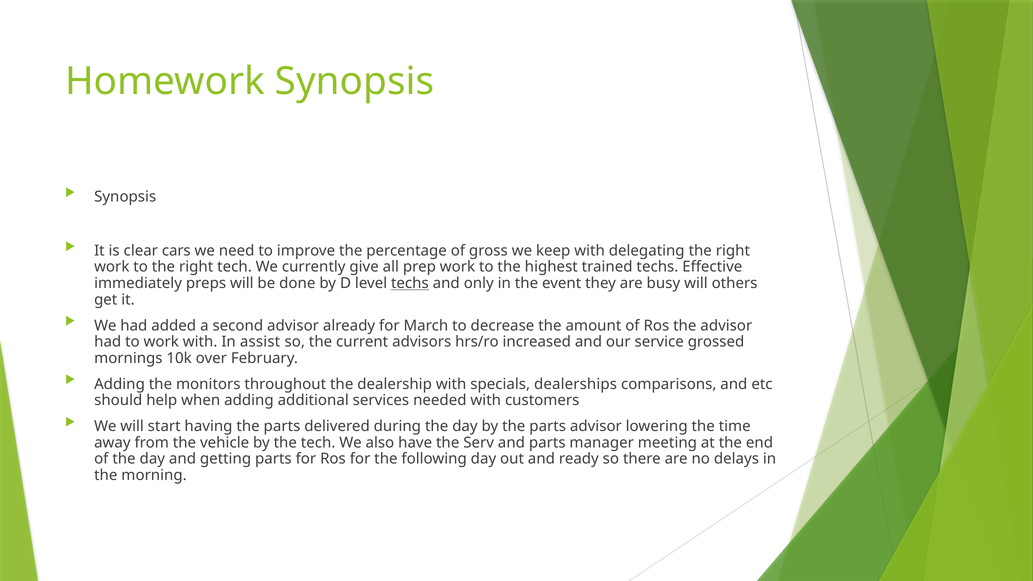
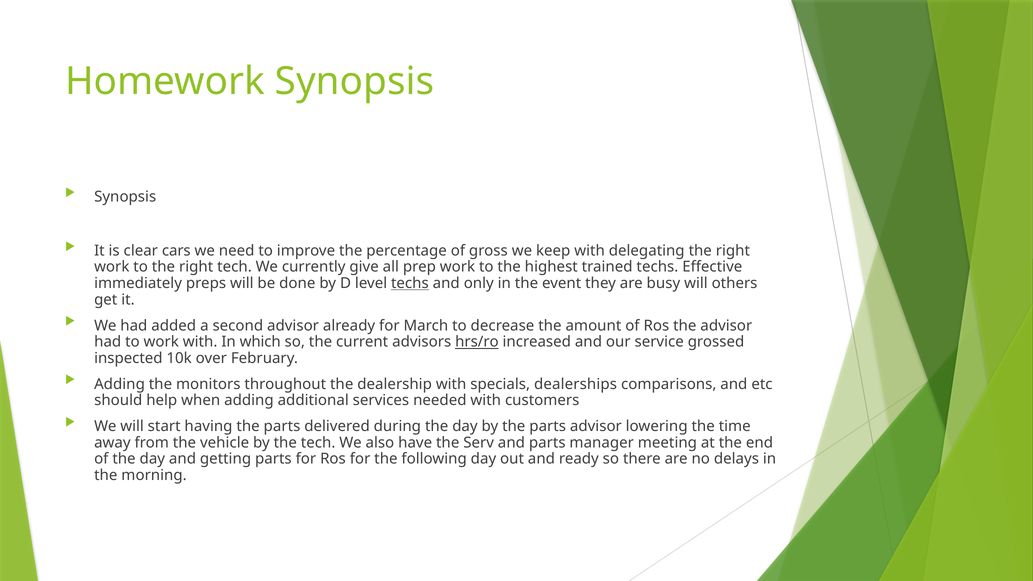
assist: assist -> which
hrs/ro underline: none -> present
mornings: mornings -> inspected
